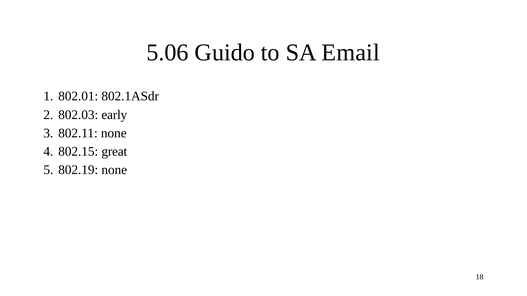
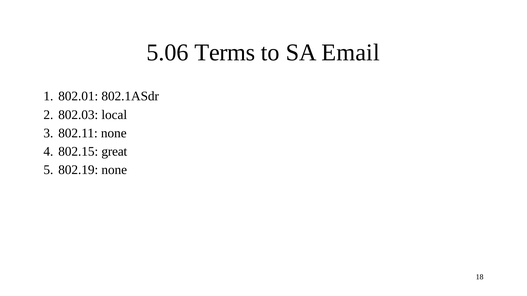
Guido: Guido -> Terms
early: early -> local
